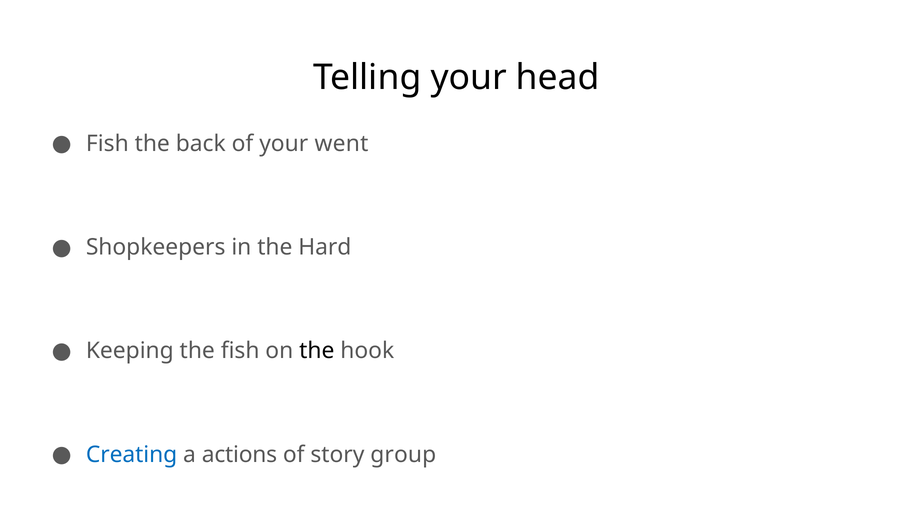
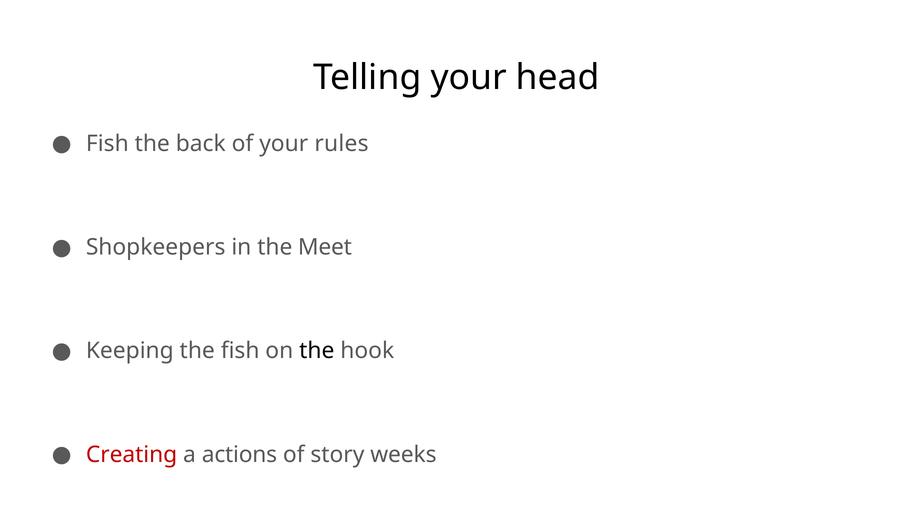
went: went -> rules
Hard: Hard -> Meet
Creating colour: blue -> red
group: group -> weeks
